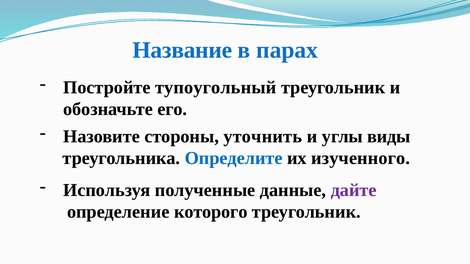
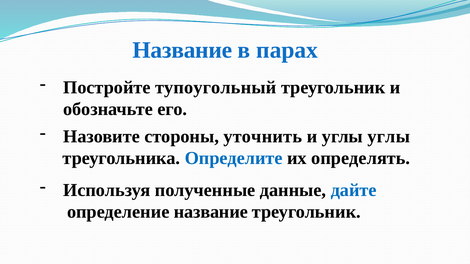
углы виды: виды -> углы
изученного: изученного -> определять
дайте colour: purple -> blue
определение которого: которого -> название
